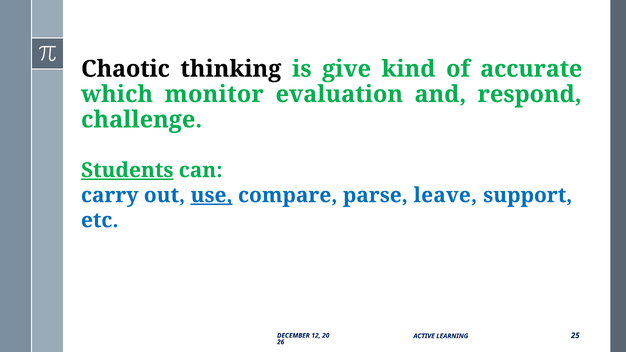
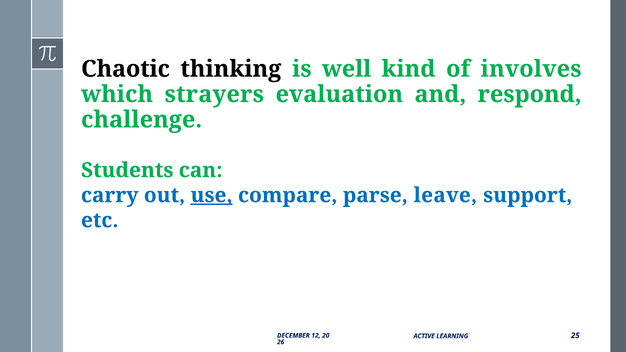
give: give -> well
accurate: accurate -> involves
monitor: monitor -> strayers
Students underline: present -> none
